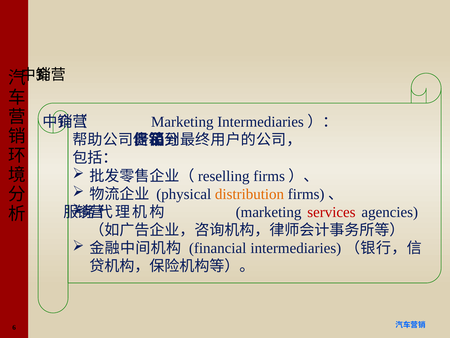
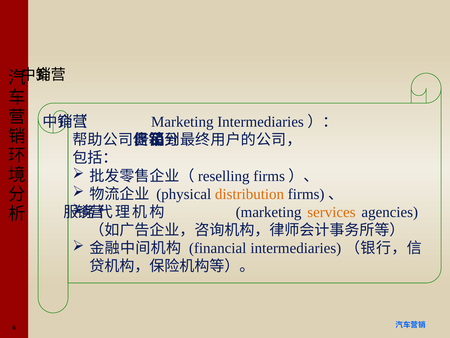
services colour: red -> orange
